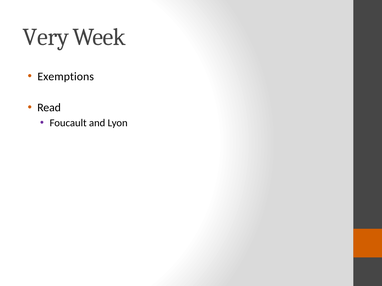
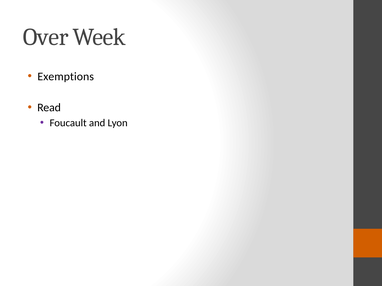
Very: Very -> Over
